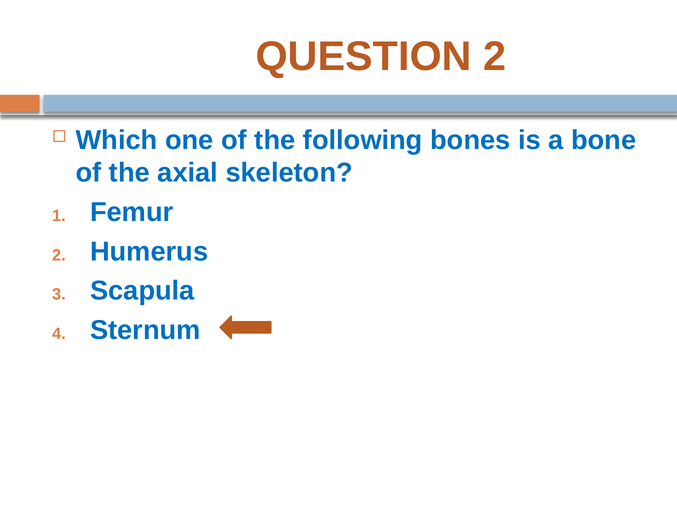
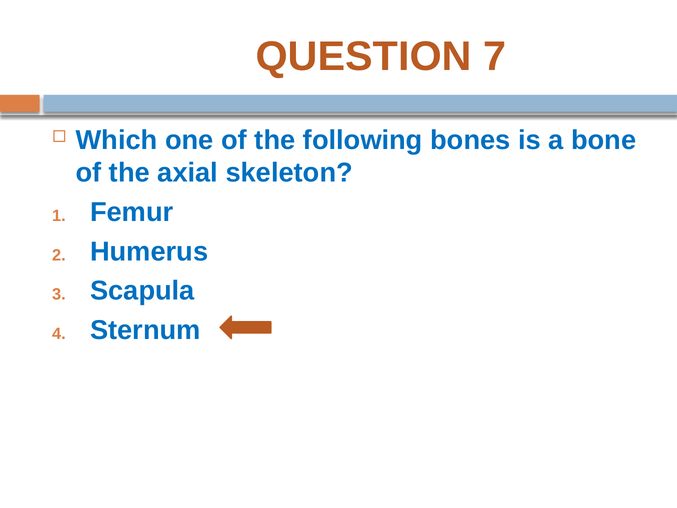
QUESTION 2: 2 -> 7
